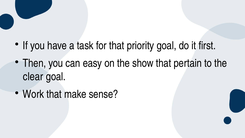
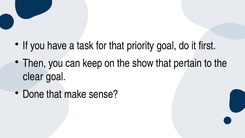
easy: easy -> keep
Work: Work -> Done
